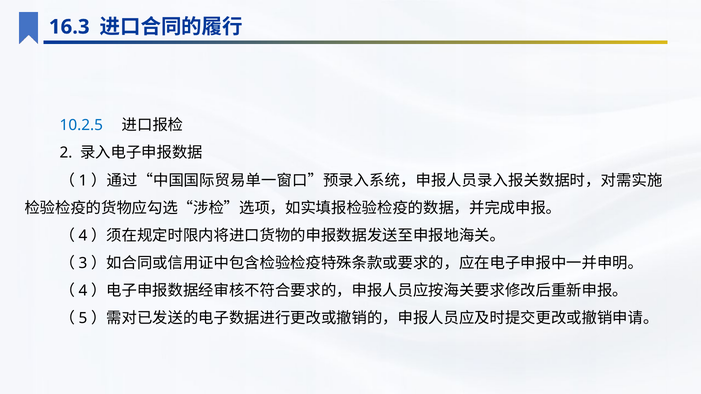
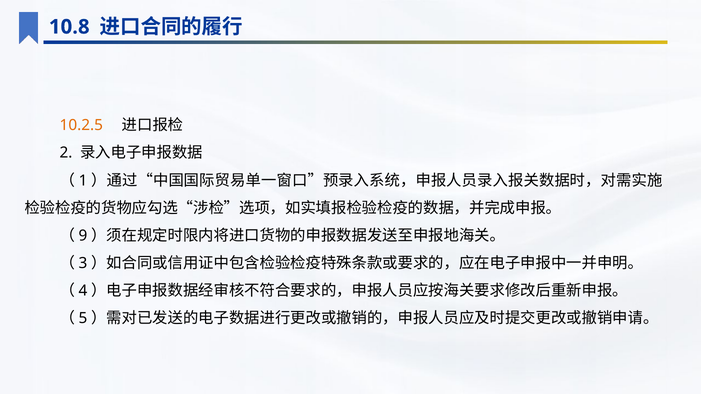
16.3: 16.3 -> 10.8
10.2.5 colour: blue -> orange
4 at (83, 236): 4 -> 9
